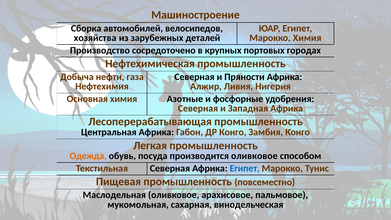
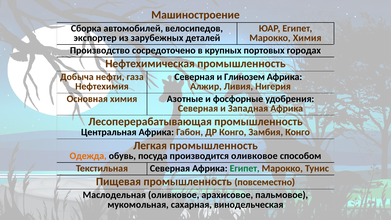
хозяйства: хозяйства -> экспортер
Пряности: Пряности -> Глинозем
Египет at (245, 168) colour: blue -> green
